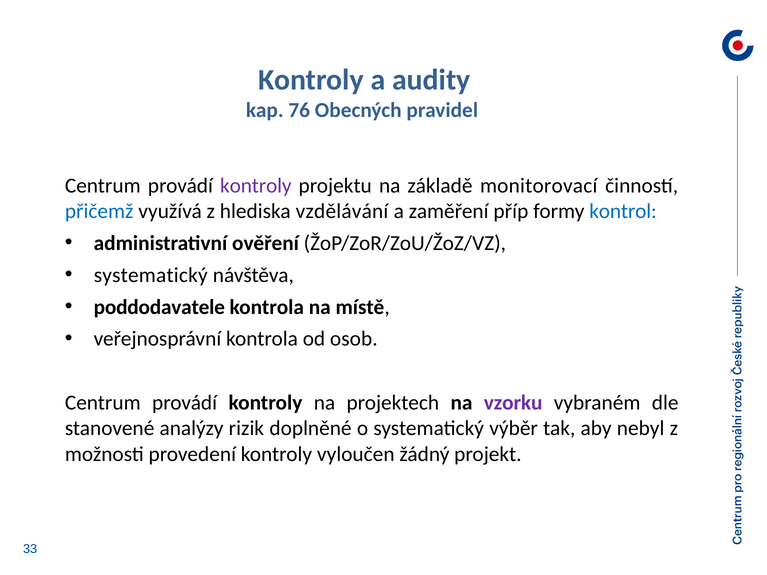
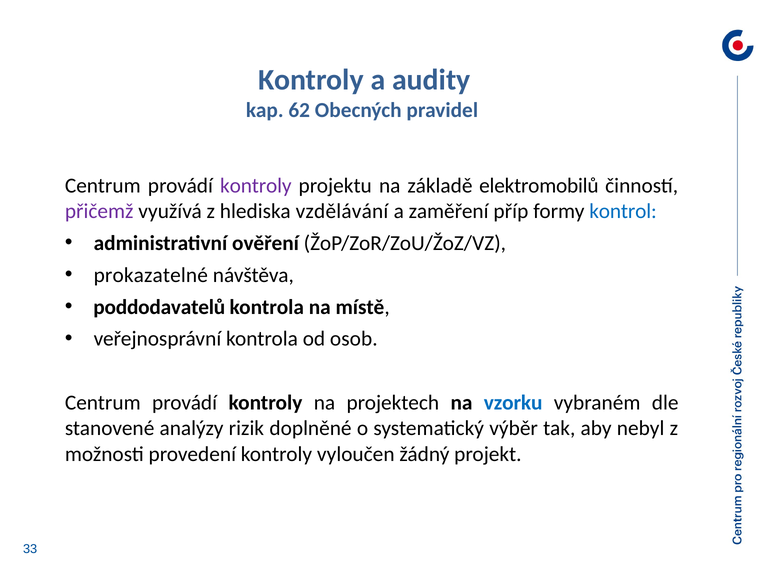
76: 76 -> 62
monitorovací: monitorovací -> elektromobilů
přičemž colour: blue -> purple
systematický at (151, 275): systematický -> prokazatelné
poddodavatele: poddodavatele -> poddodavatelů
vzorku colour: purple -> blue
